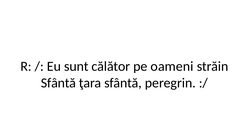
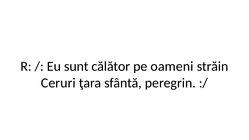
Sfântă at (58, 83): Sfântă -> Ceruri
